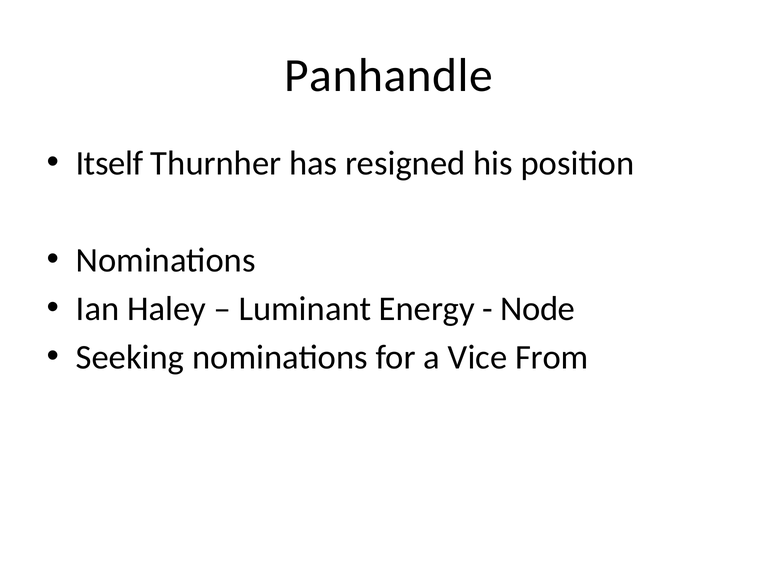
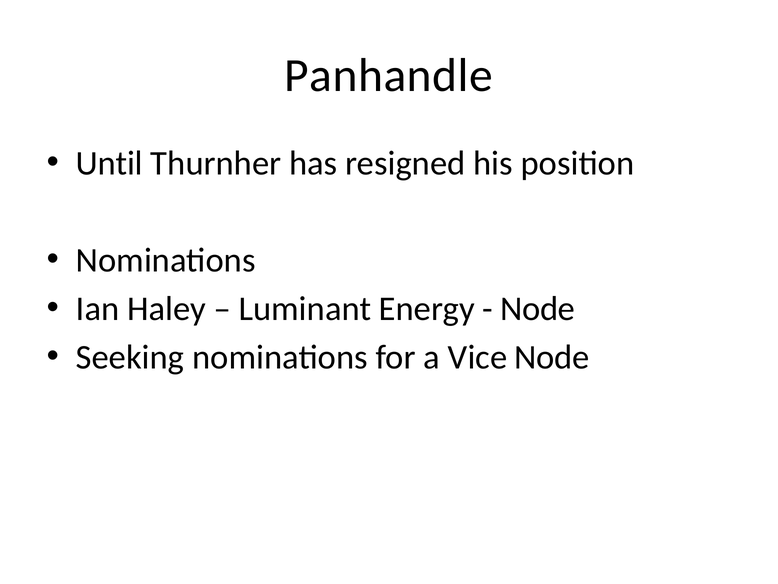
Itself: Itself -> Until
Vice From: From -> Node
